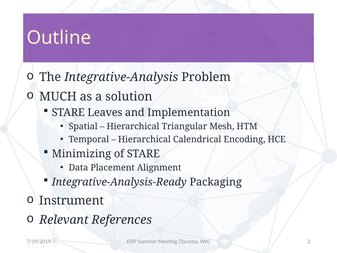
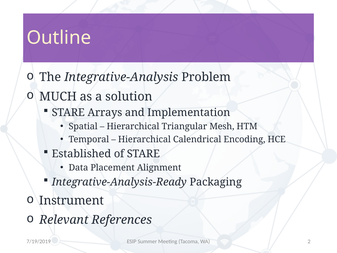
Leaves: Leaves -> Arrays
Minimizing: Minimizing -> Established
